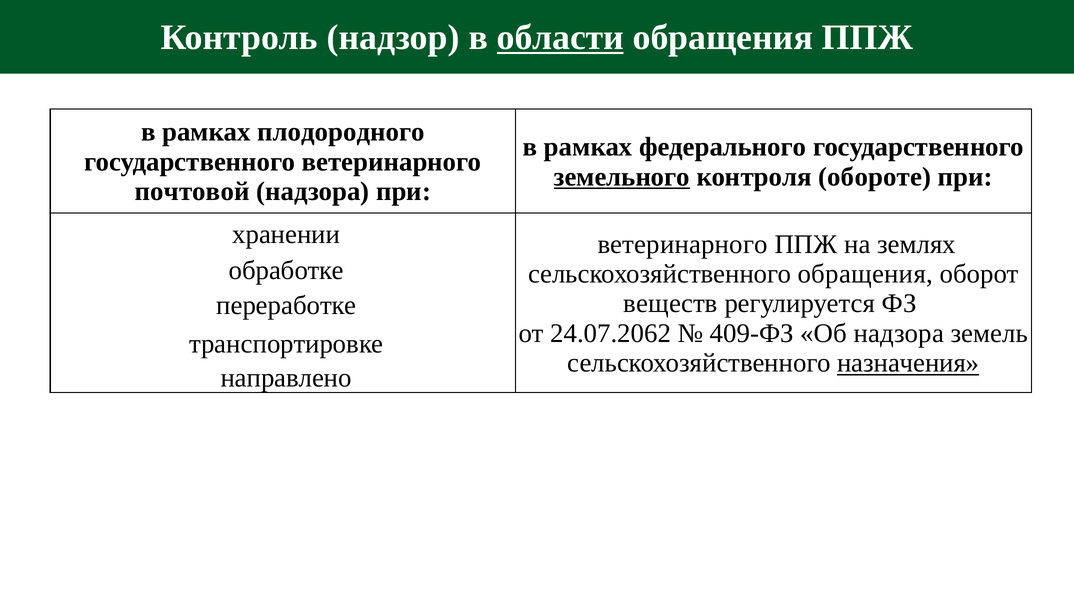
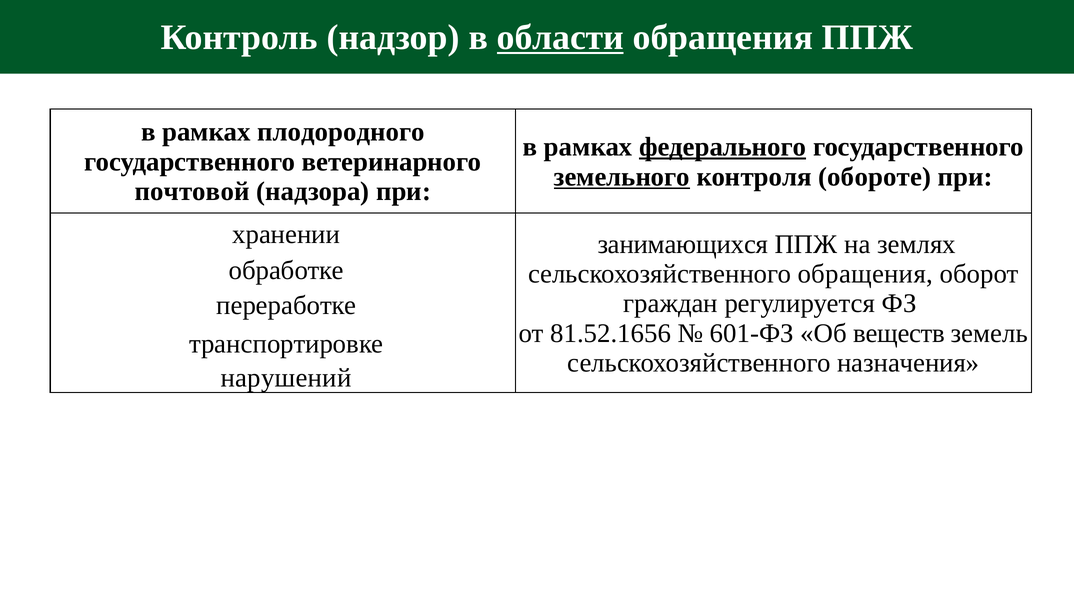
федерального underline: none -> present
хранении ветеринарного: ветеринарного -> занимающихся
веществ: веществ -> граждан
24.07.2062: 24.07.2062 -> 81.52.1656
409-ФЗ: 409-ФЗ -> 601-ФЗ
Об надзора: надзора -> веществ
назначения underline: present -> none
направлено: направлено -> нарушений
